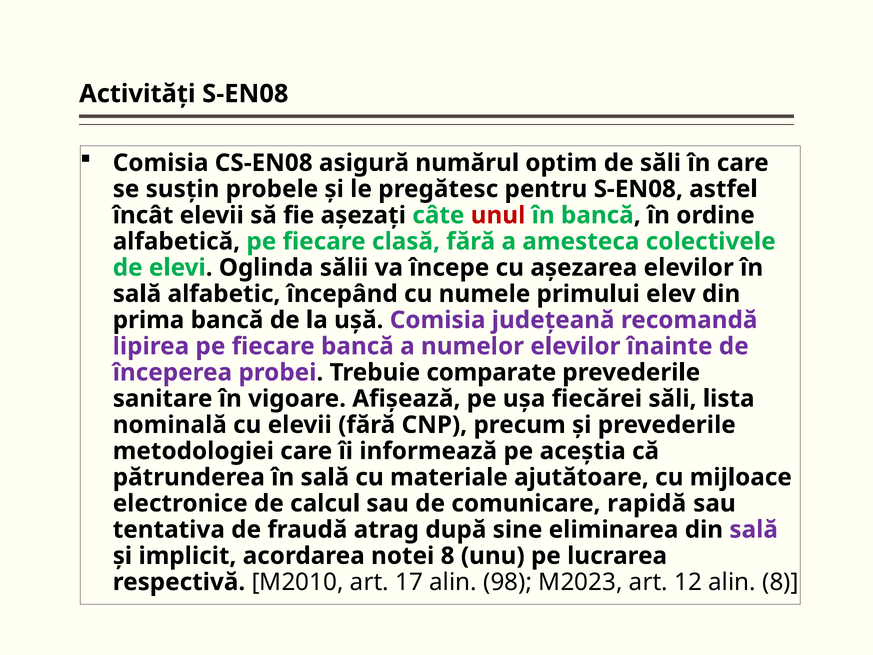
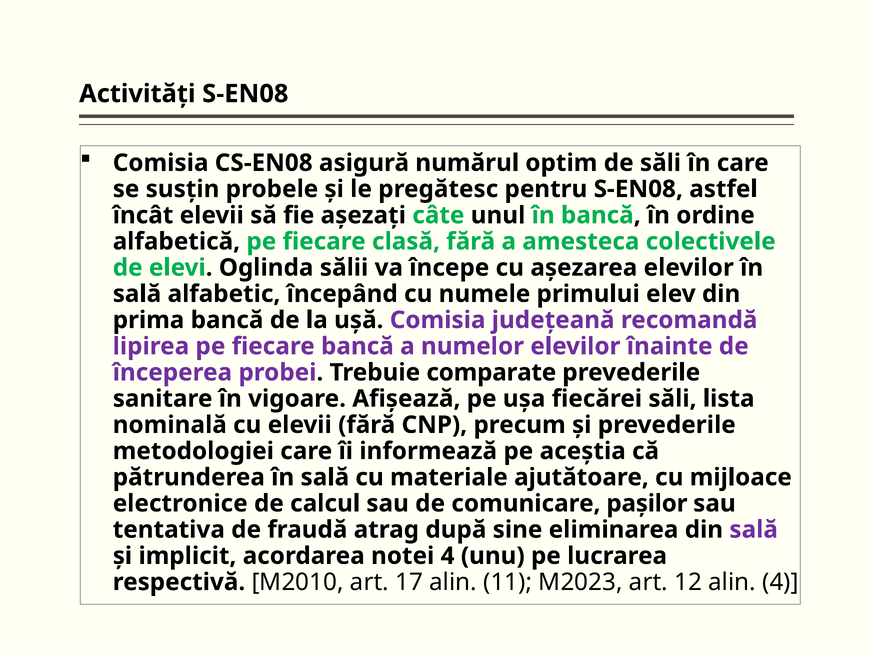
unul colour: red -> black
rapidă: rapidă -> paşilor
notei 8: 8 -> 4
98: 98 -> 11
alin 8: 8 -> 4
